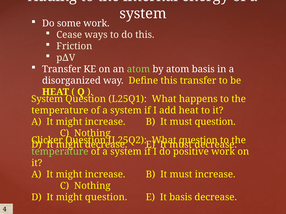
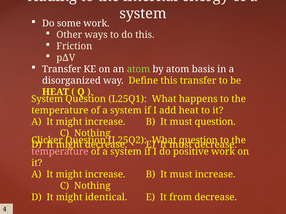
Cease: Cease -> Other
temperature at (60, 152) colour: light green -> pink
might question: question -> identical
It basis: basis -> from
